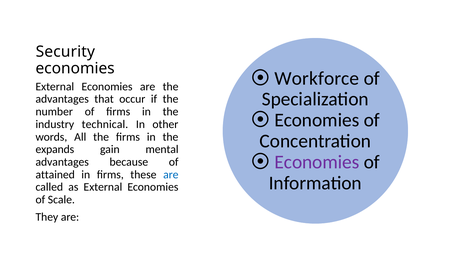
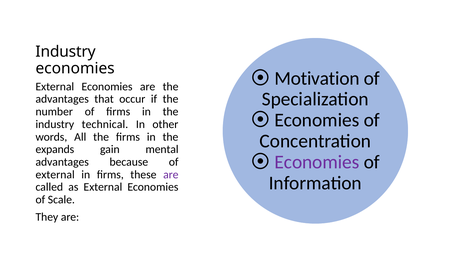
Security at (65, 51): Security -> Industry
Workforce: Workforce -> Motivation
attained at (55, 174): attained -> external
are at (171, 174) colour: blue -> purple
